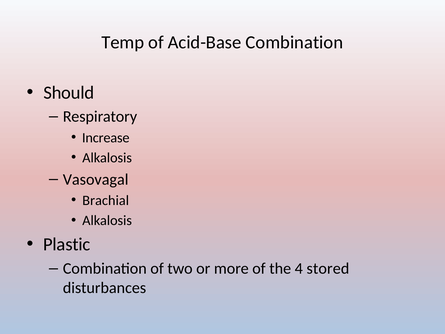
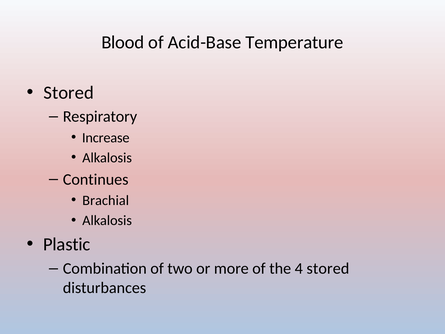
Temp: Temp -> Blood
Acid-Base Combination: Combination -> Temperature
Should at (69, 93): Should -> Stored
Vasovagal: Vasovagal -> Continues
